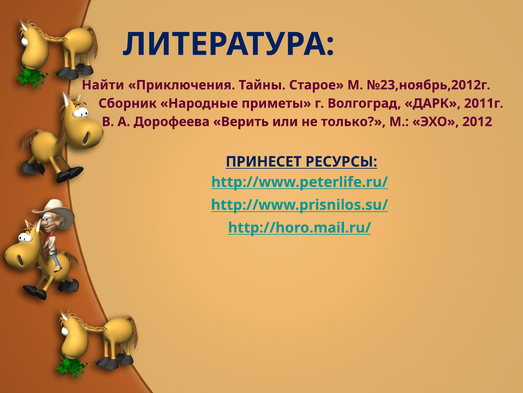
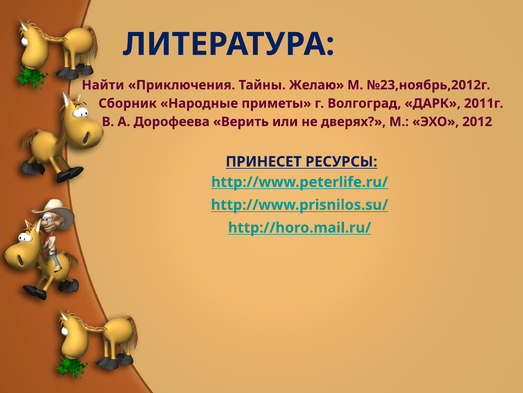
Старое: Старое -> Желаю
только: только -> дверях
